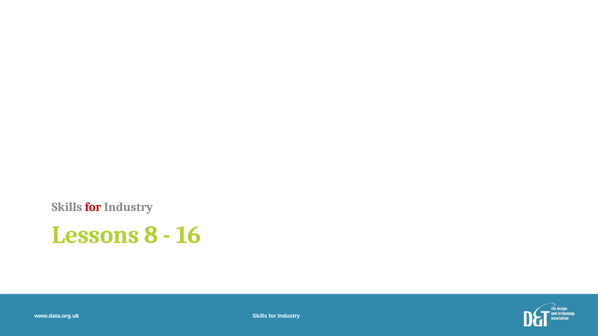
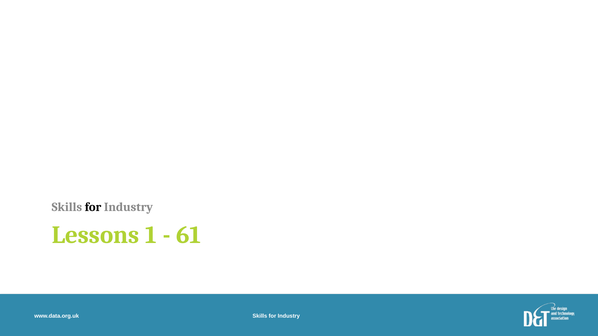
for at (93, 207) colour: red -> black
8: 8 -> 1
16: 16 -> 61
